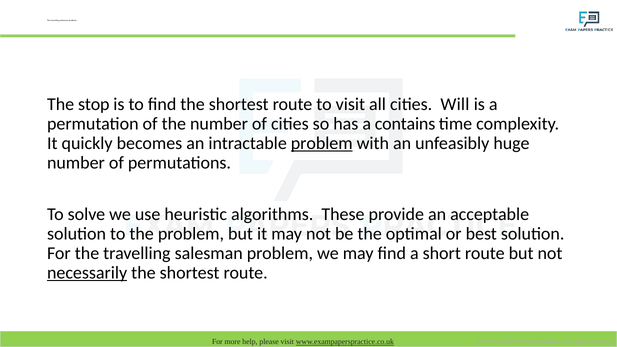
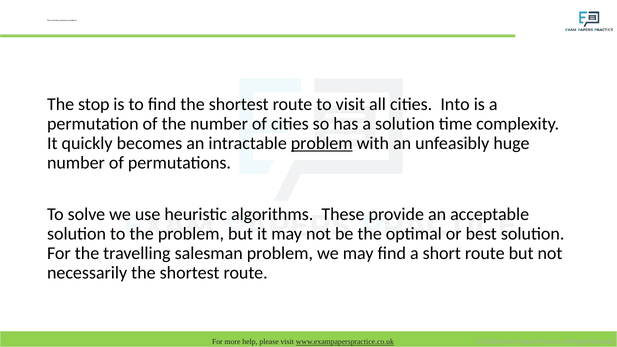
Will: Will -> Into
a contains: contains -> solution
necessarily underline: present -> none
